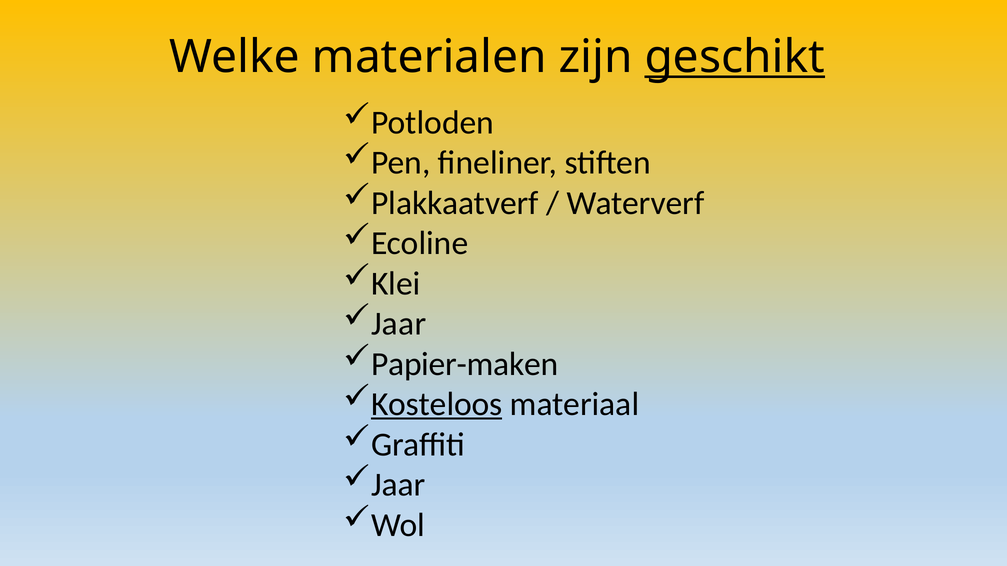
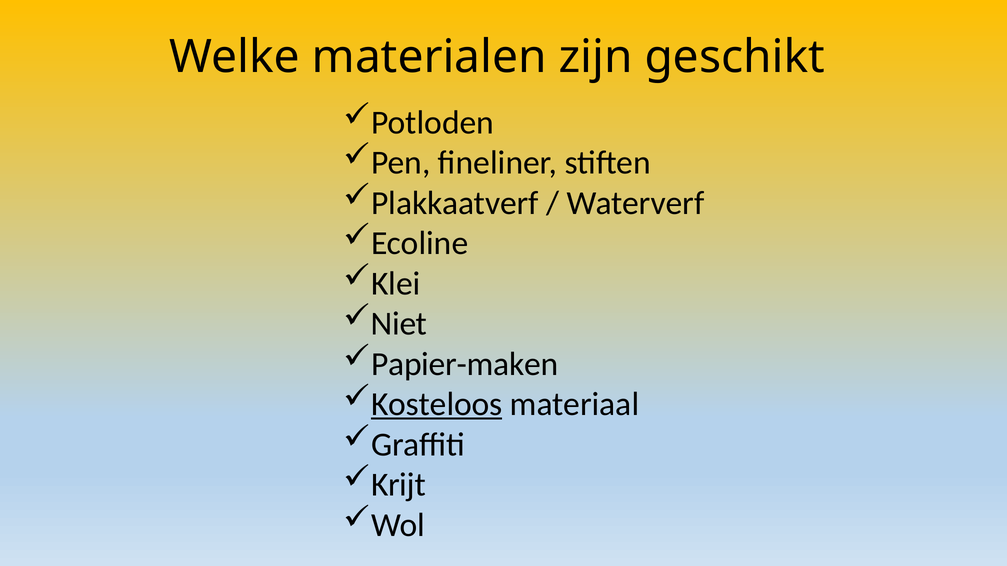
geschikt underline: present -> none
Jaar at (399, 324): Jaar -> Niet
Jaar at (398, 485): Jaar -> Krijt
